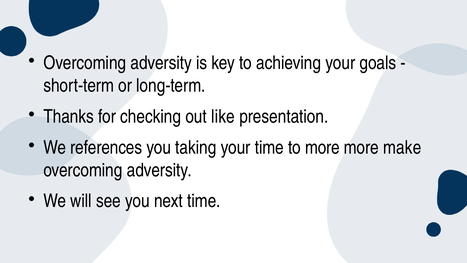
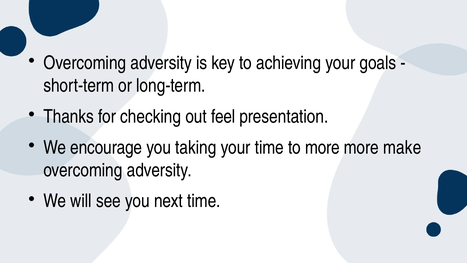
like: like -> feel
references: references -> encourage
